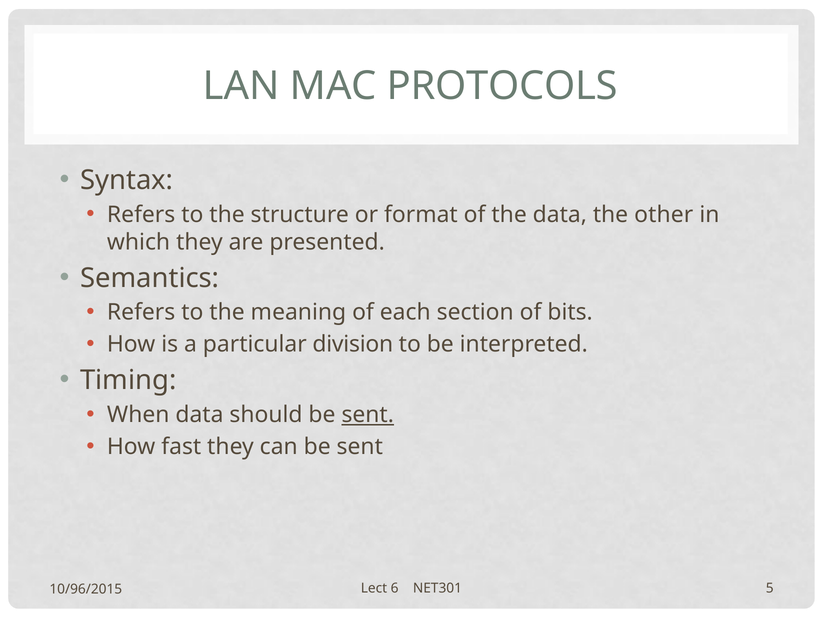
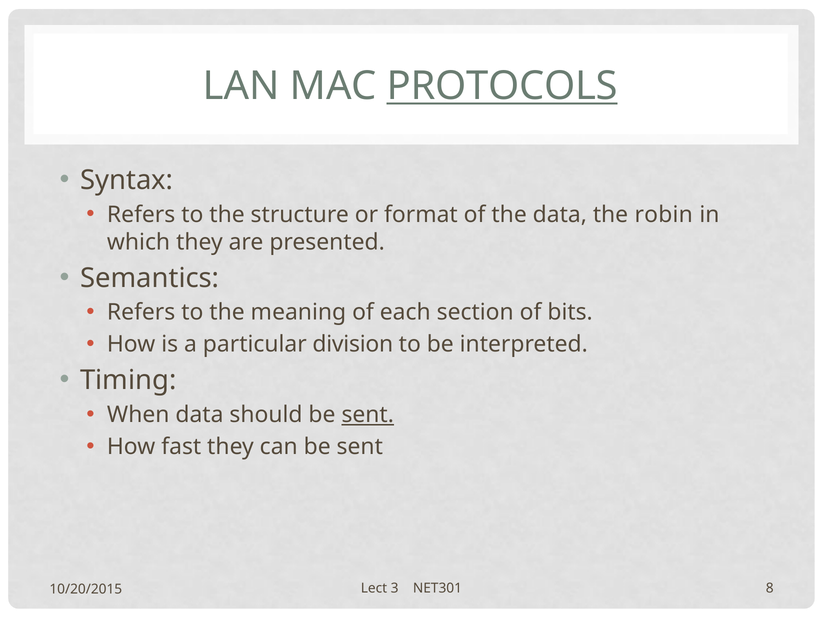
PROTOCOLS underline: none -> present
other: other -> robin
6: 6 -> 3
5: 5 -> 8
10/96/2015: 10/96/2015 -> 10/20/2015
